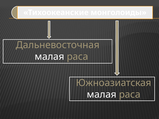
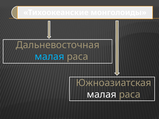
малая at (49, 57) colour: white -> light blue
